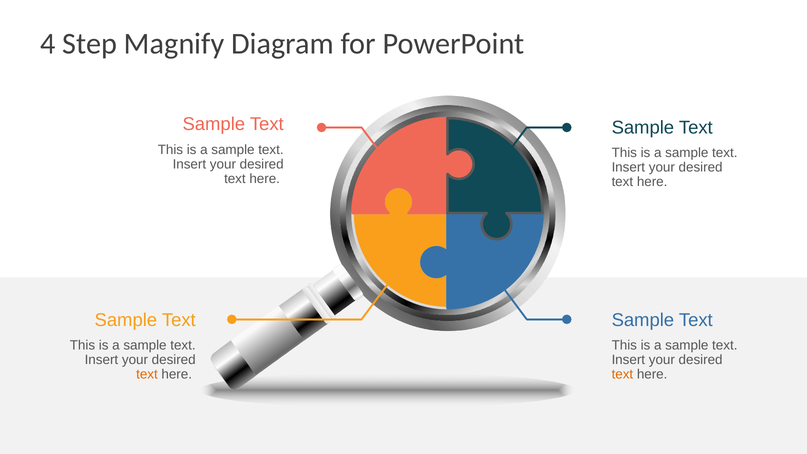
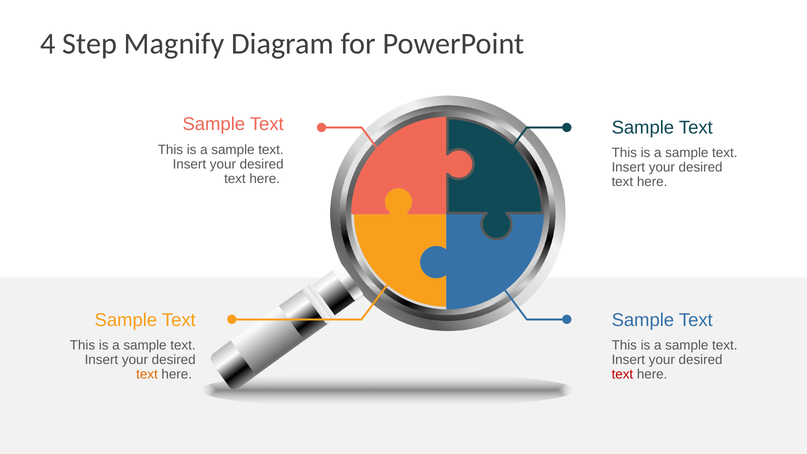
text at (622, 374) colour: orange -> red
